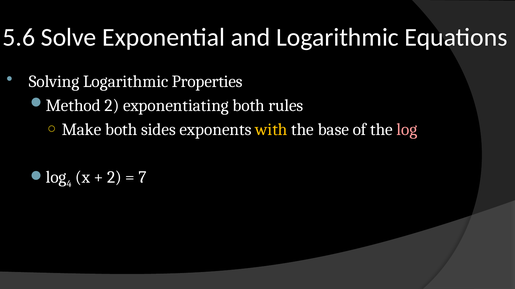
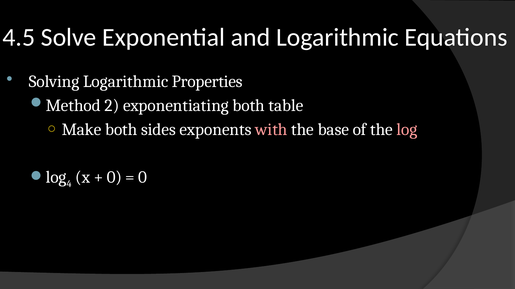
5.6: 5.6 -> 4.5
rules: rules -> table
with colour: yellow -> pink
2 at (114, 178): 2 -> 0
7 at (143, 178): 7 -> 0
